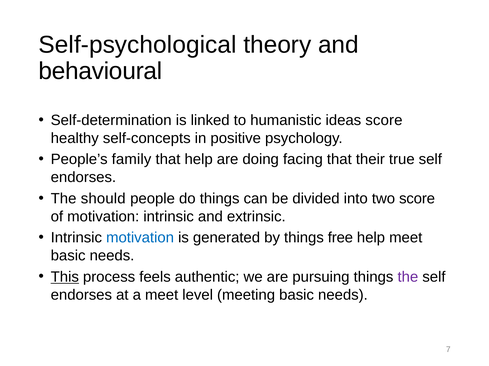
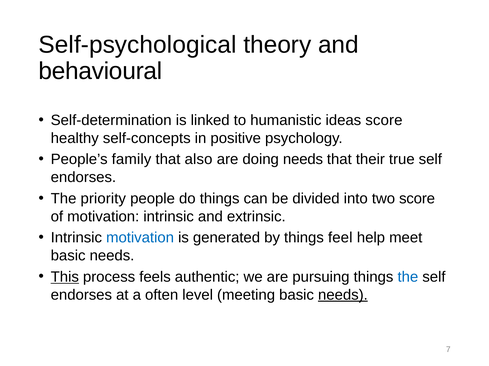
that help: help -> also
doing facing: facing -> needs
should: should -> priority
free: free -> feel
the at (408, 277) colour: purple -> blue
a meet: meet -> often
needs at (343, 295) underline: none -> present
